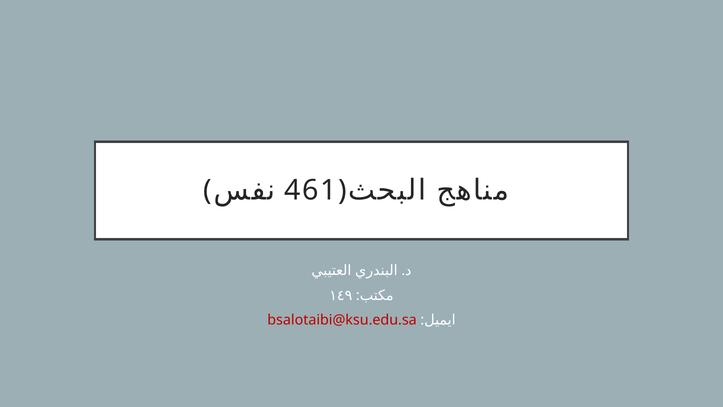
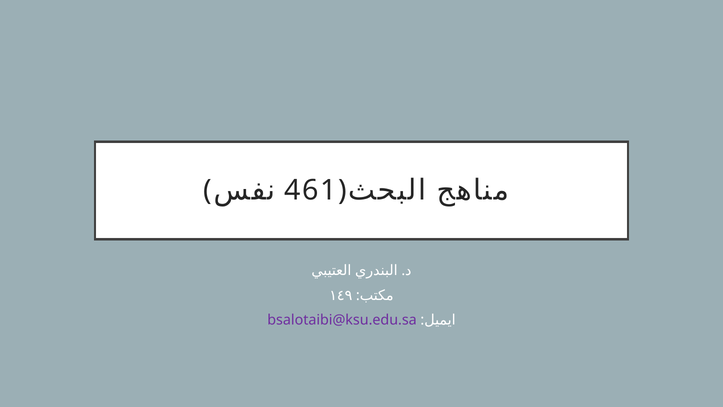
bsalotaibi@ksu.edu.sa colour: red -> purple
